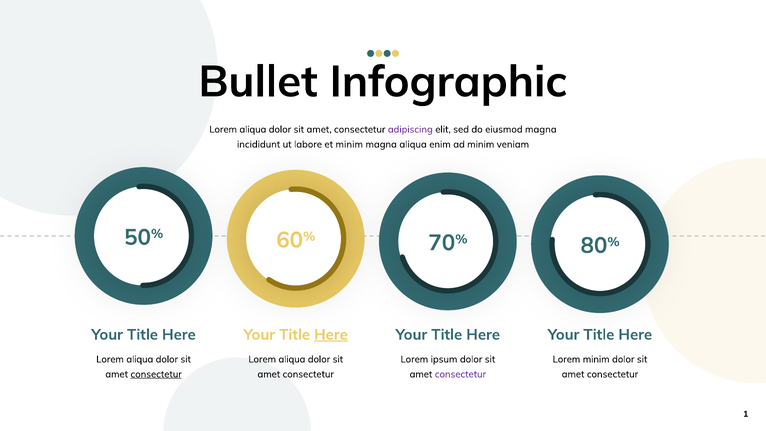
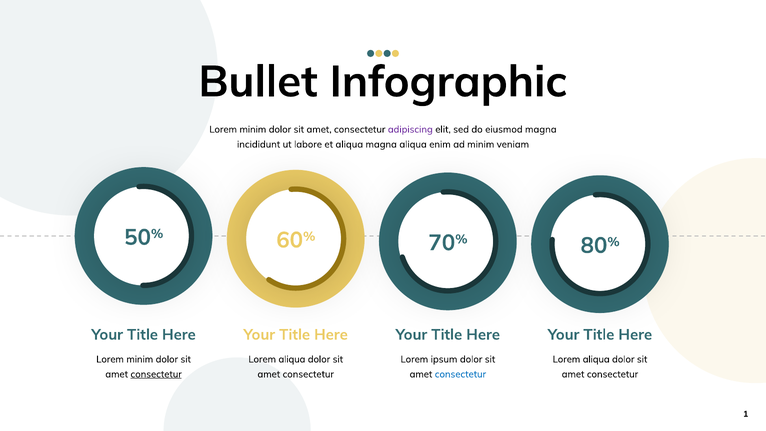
aliqua at (253, 129): aliqua -> minim
et minim: minim -> aliqua
Here at (331, 335) underline: present -> none
aliqua at (140, 359): aliqua -> minim
minim at (596, 359): minim -> aliqua
consectetur at (460, 374) colour: purple -> blue
